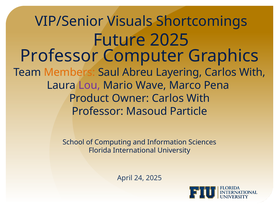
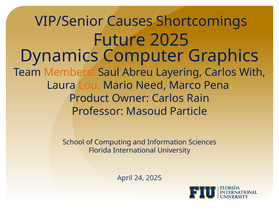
Visuals: Visuals -> Causes
Professor at (59, 56): Professor -> Dynamics
Lou colour: purple -> orange
Wave: Wave -> Need
Owner Carlos With: With -> Rain
